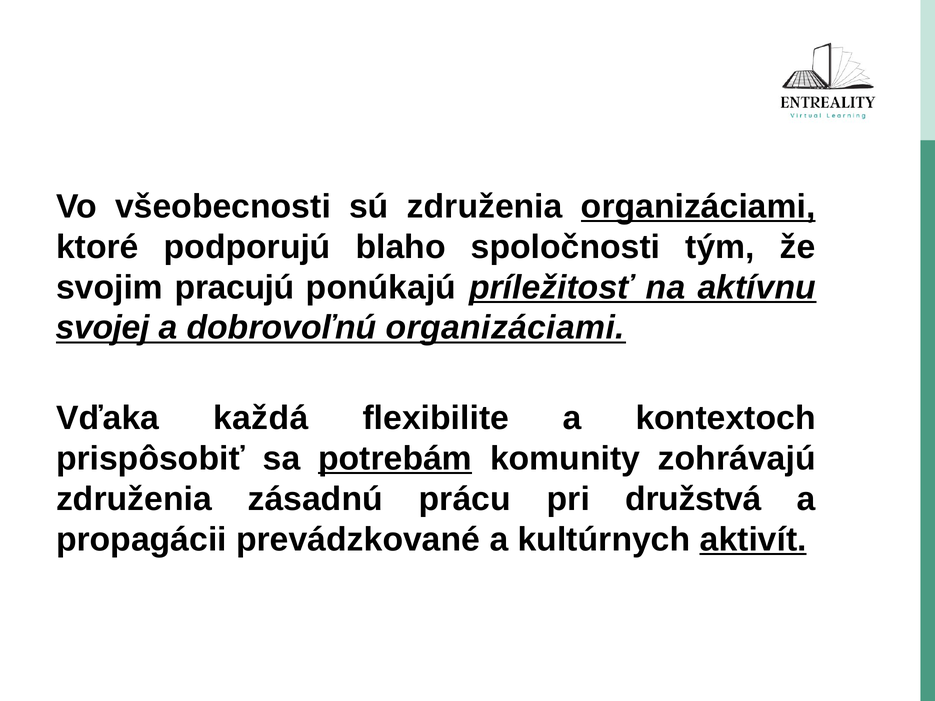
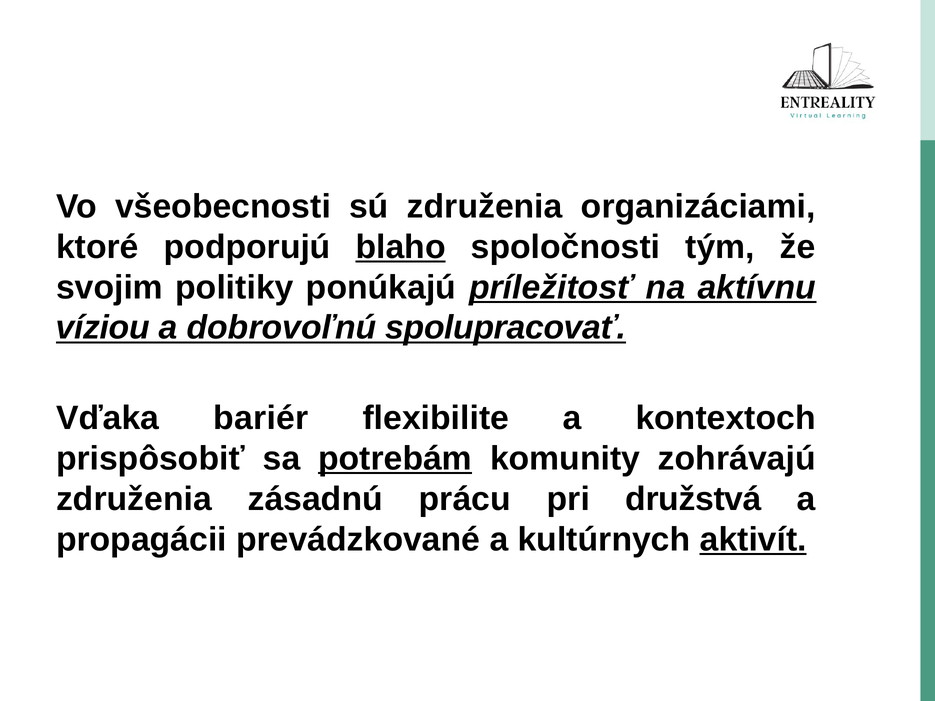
organizáciami at (698, 206) underline: present -> none
blaho underline: none -> present
pracujú: pracujú -> politiky
svojej: svojej -> víziou
dobrovoľnú organizáciami: organizáciami -> spolupracovať
každá: každá -> bariér
